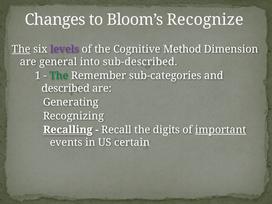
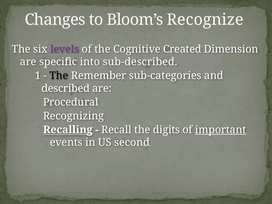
The at (21, 49) underline: present -> none
Method: Method -> Created
general: general -> specific
The at (59, 76) colour: green -> black
Generating: Generating -> Procedural
certain: certain -> second
